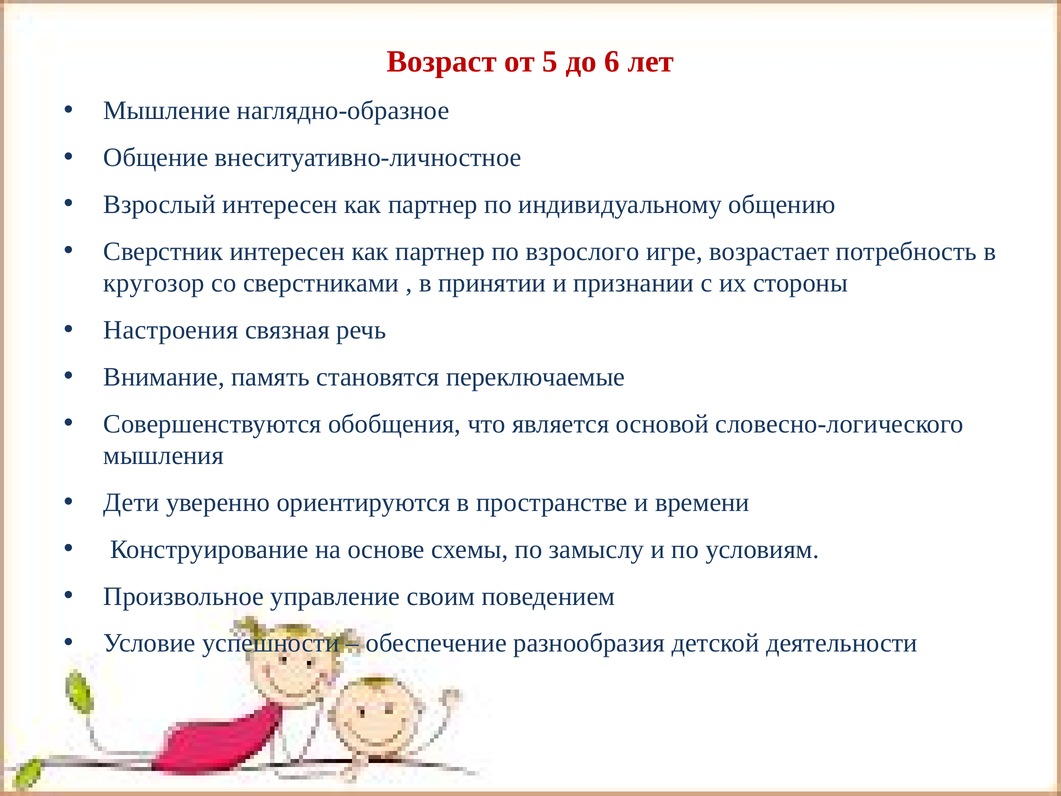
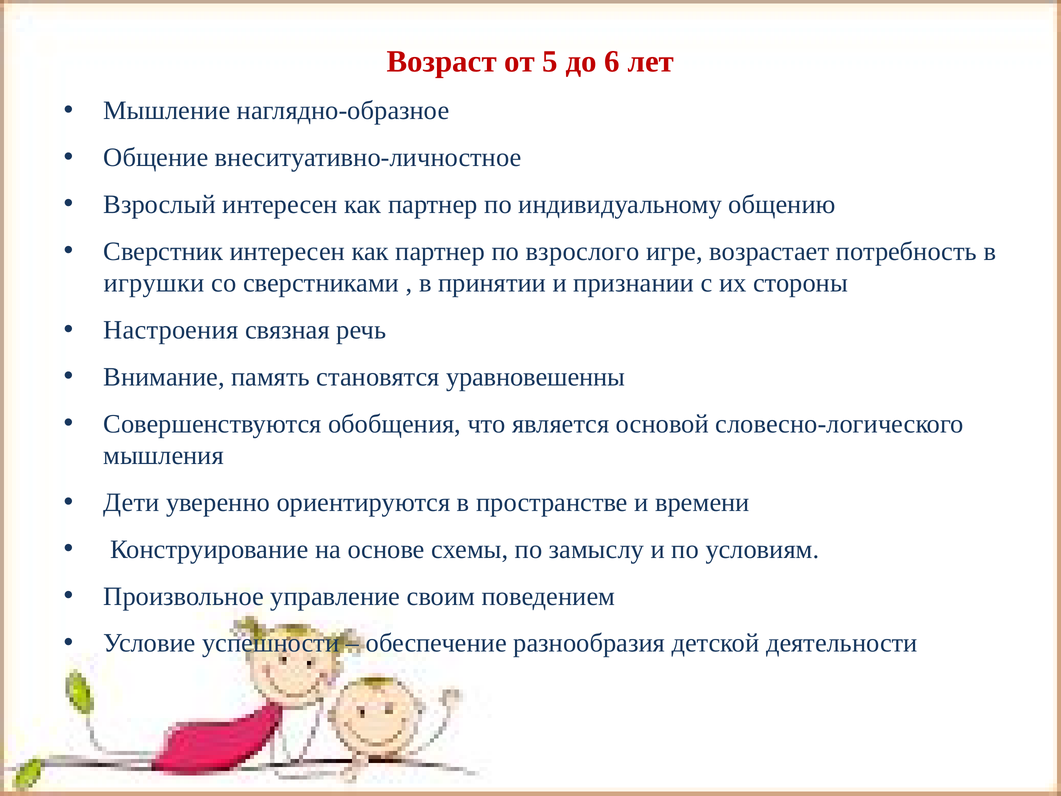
кругозор: кругозор -> игрушки
переключаемые: переключаемые -> уравновешенны
